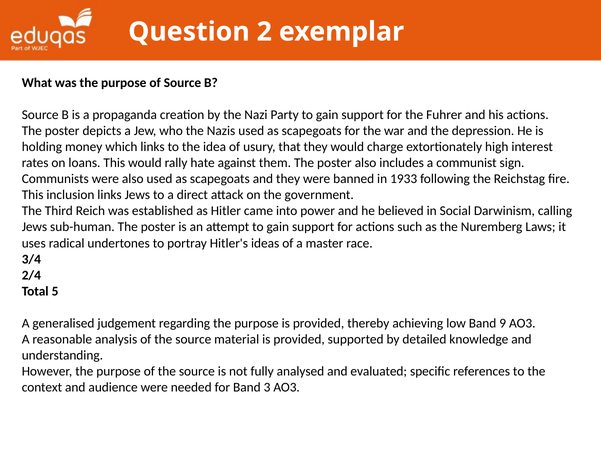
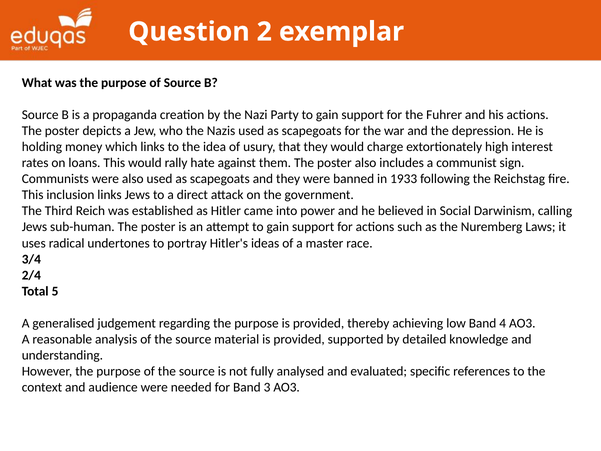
9: 9 -> 4
